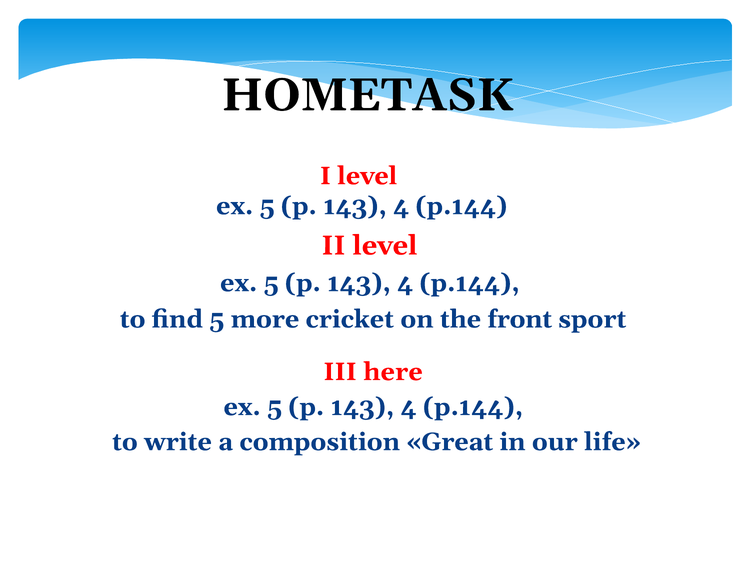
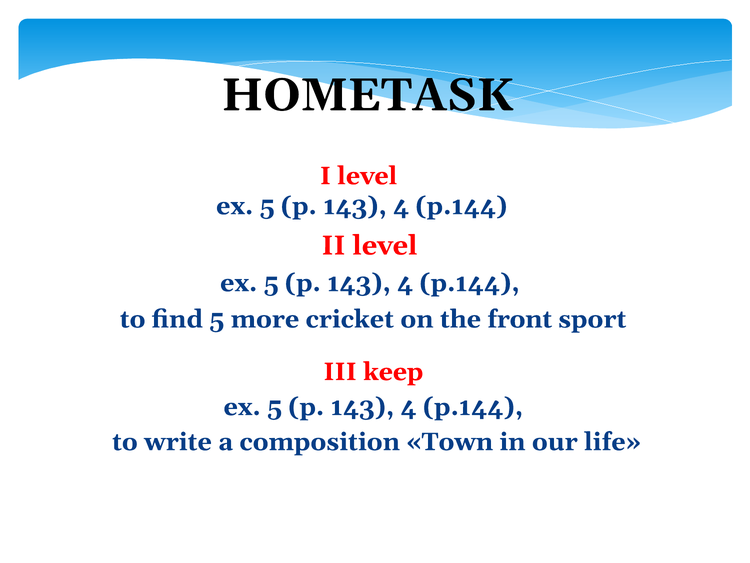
here: here -> keep
Great: Great -> Town
